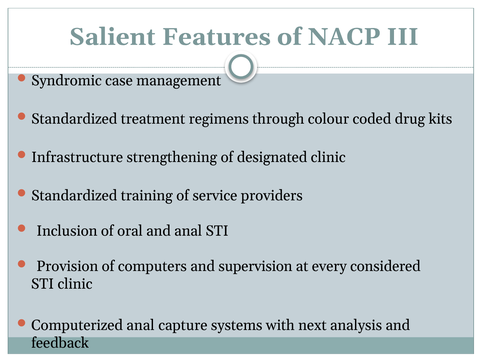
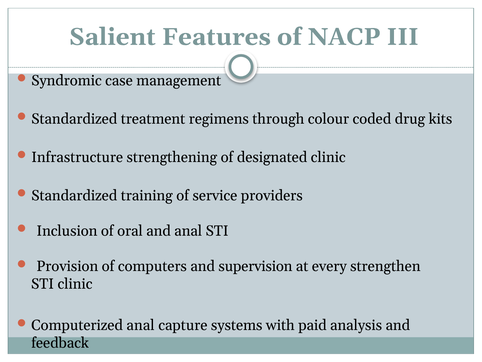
considered: considered -> strengthen
next: next -> paid
